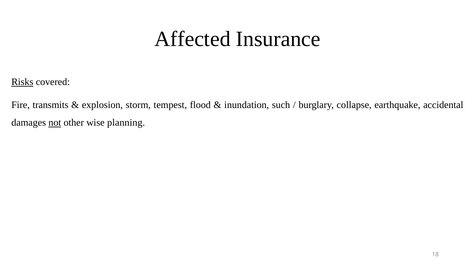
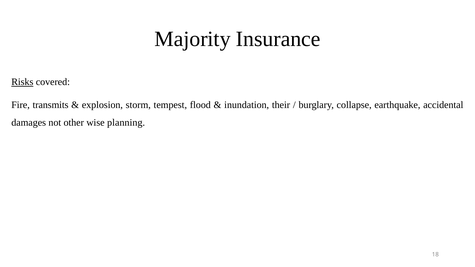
Affected: Affected -> Majority
such: such -> their
not underline: present -> none
